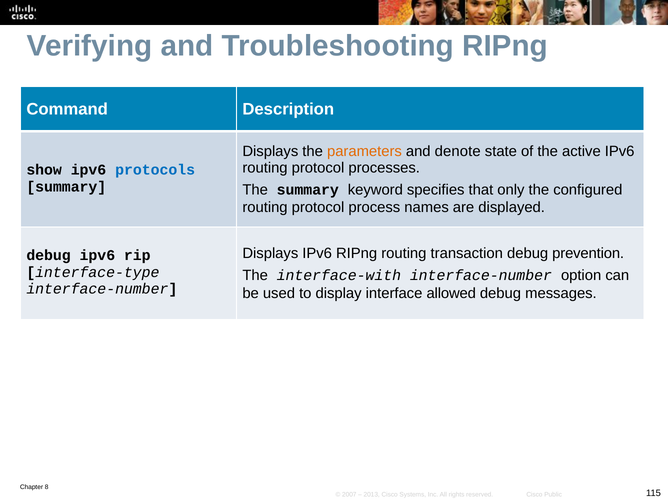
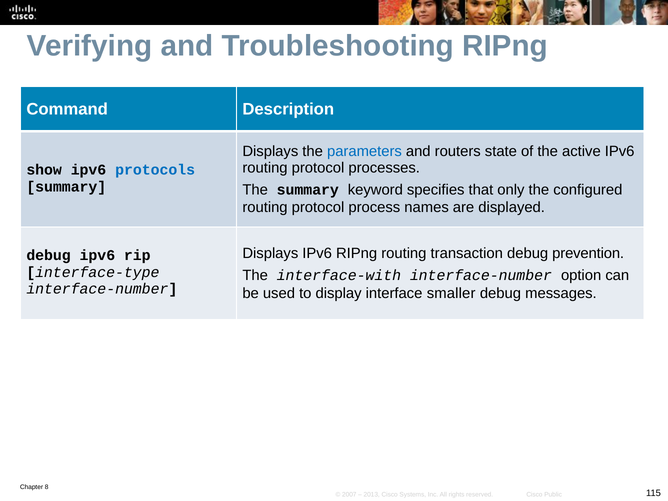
parameters colour: orange -> blue
denote: denote -> routers
allowed: allowed -> smaller
